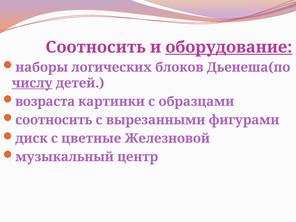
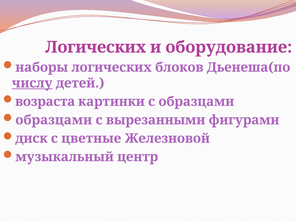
Соотносить at (96, 47): Соотносить -> Логических
оборудование underline: present -> none
соотносить at (54, 120): соотносить -> образцами
